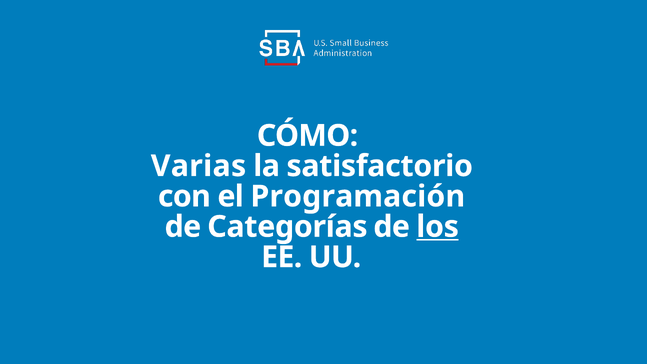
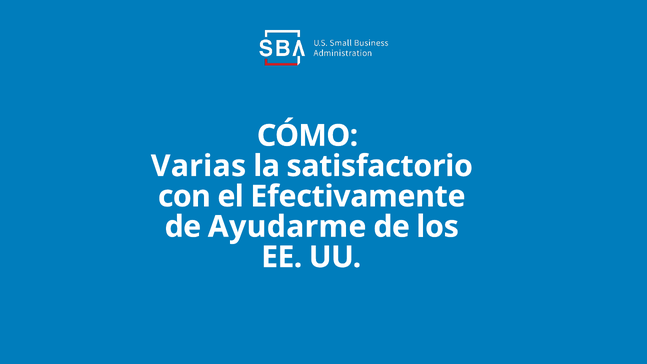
Programación: Programación -> Efectivamente
Categorías: Categorías -> Ayudarme
los underline: present -> none
